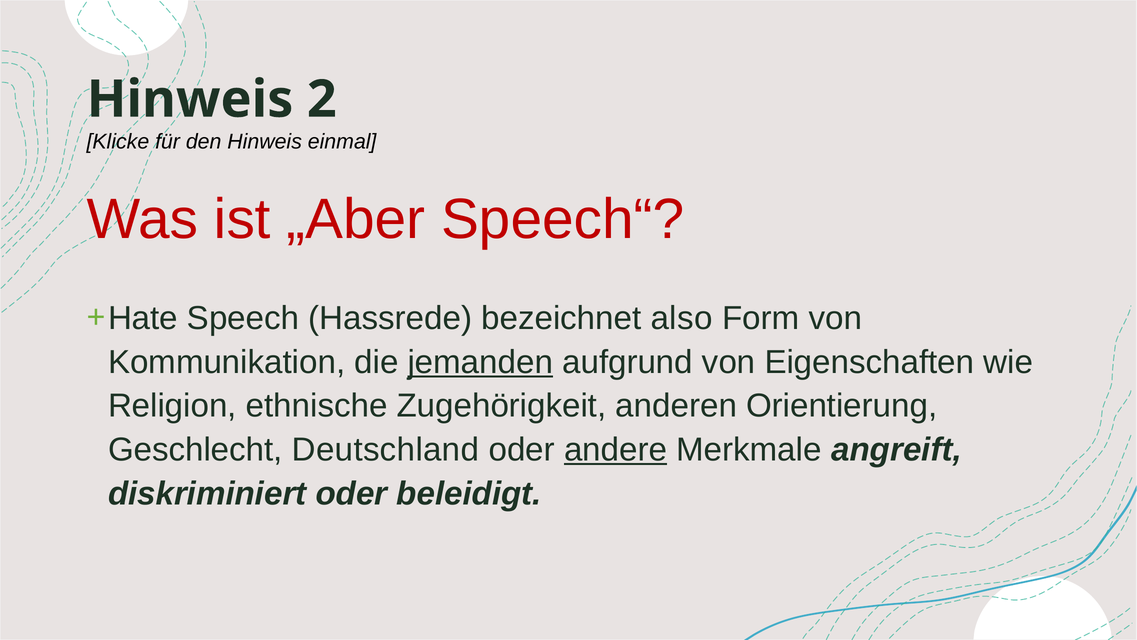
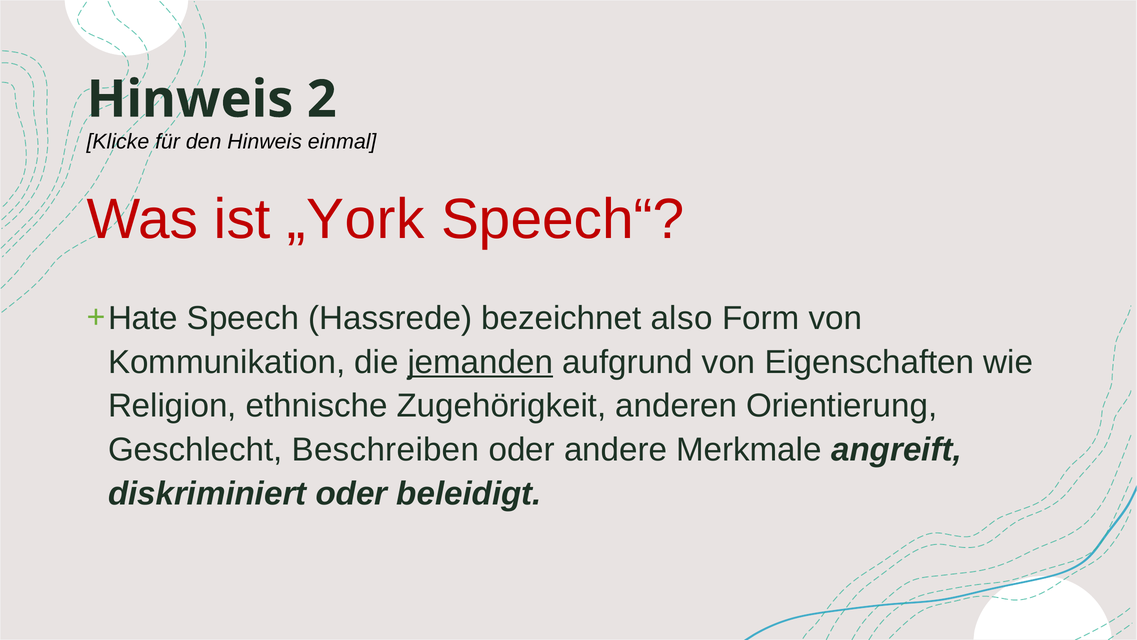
„Aber: „Aber -> „York
Deutschland: Deutschland -> Beschreiben
andere underline: present -> none
